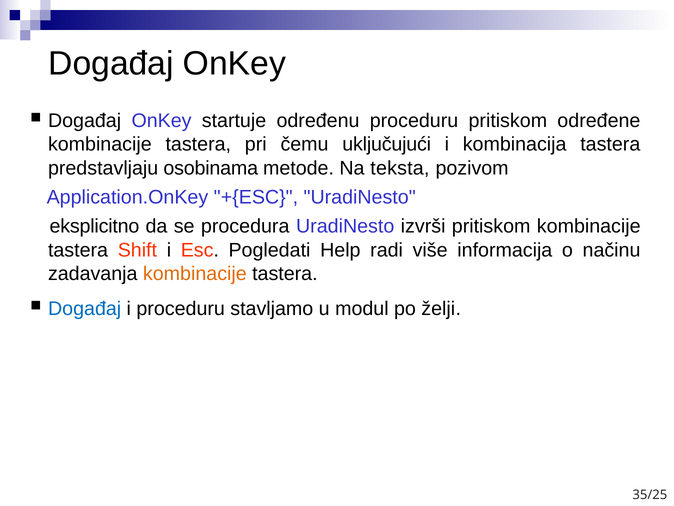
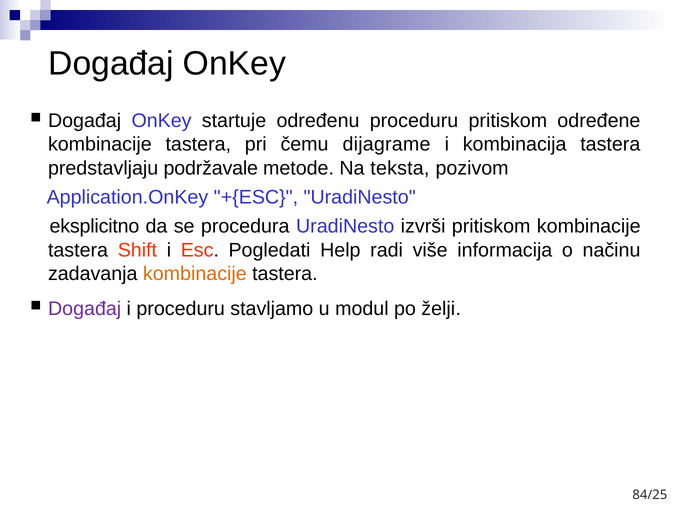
uključujući: uključujući -> dijagrame
osobinama: osobinama -> podržavale
Događaj at (85, 308) colour: blue -> purple
35/25: 35/25 -> 84/25
